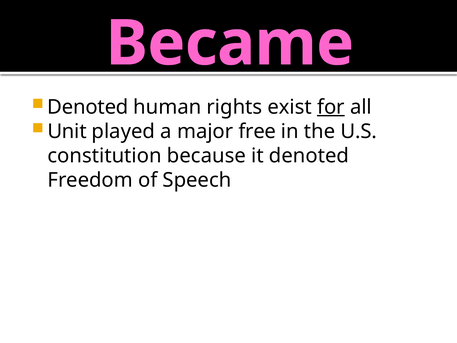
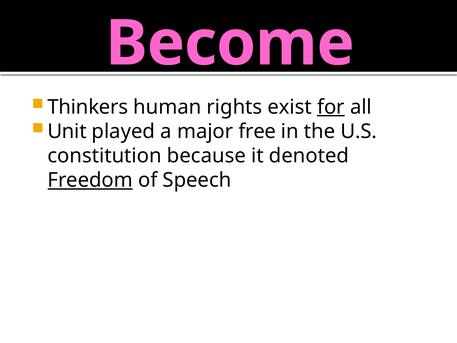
Became: Became -> Become
Denoted at (88, 107): Denoted -> Thinkers
Freedom underline: none -> present
